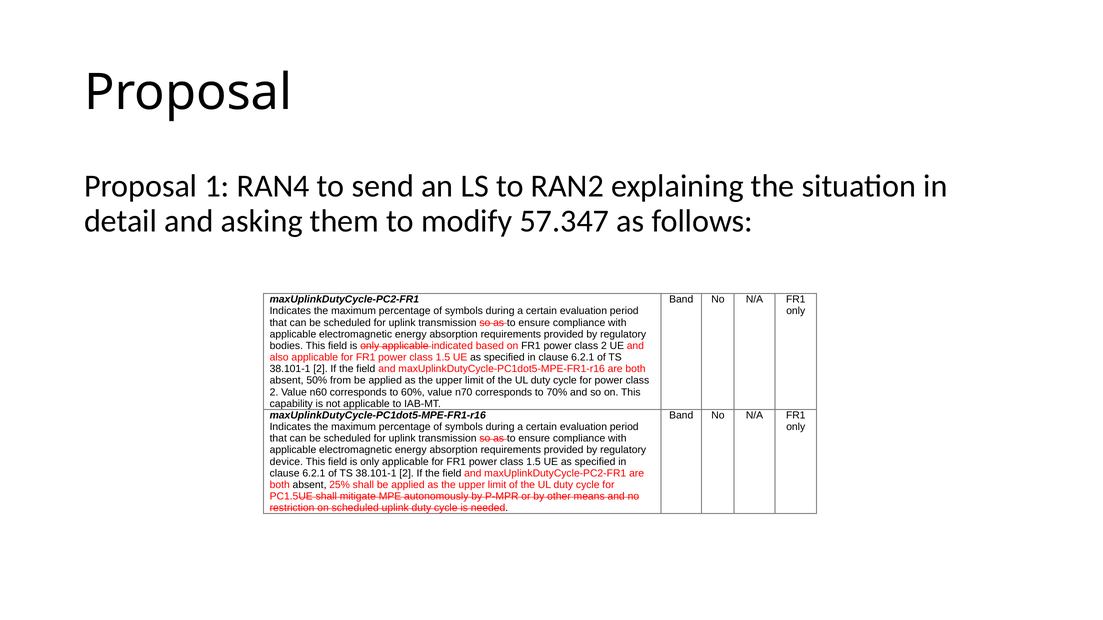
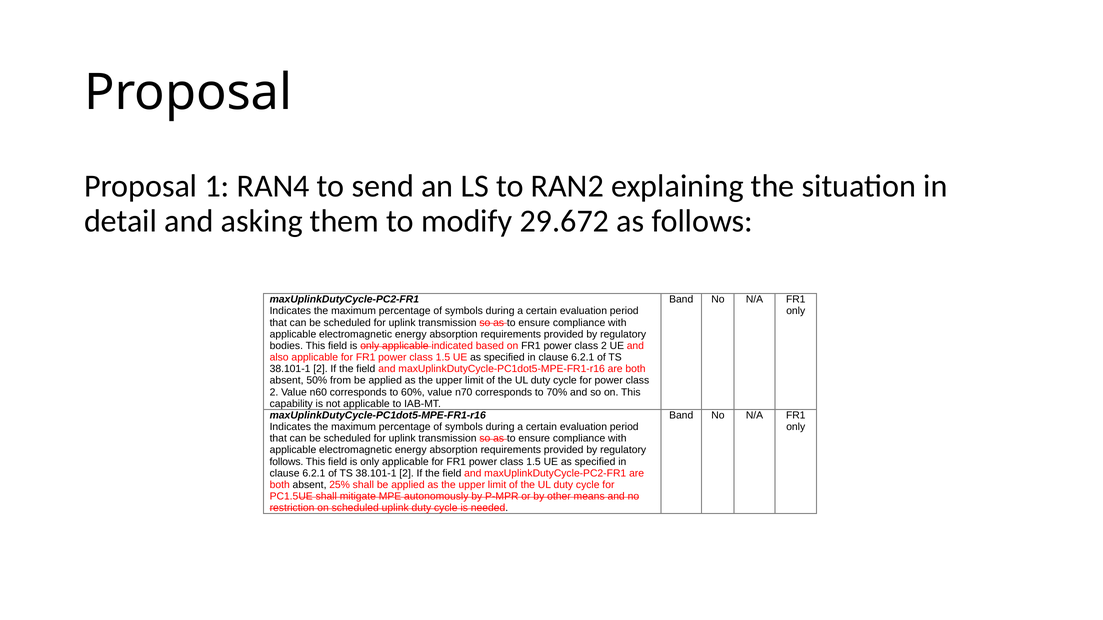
57.347: 57.347 -> 29.672
device at (286, 462): device -> follows
